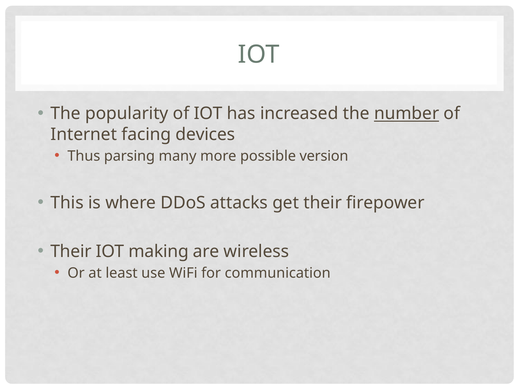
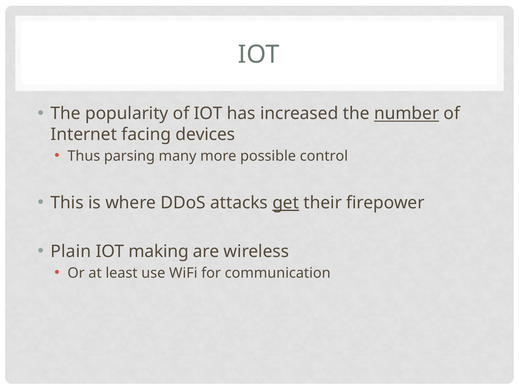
version: version -> control
get underline: none -> present
Their at (71, 251): Their -> Plain
